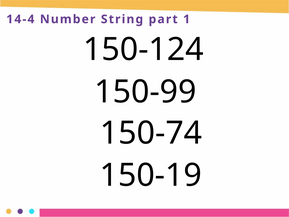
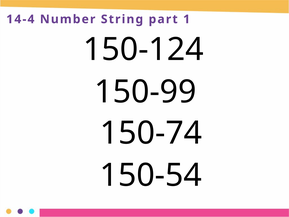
150-19: 150-19 -> 150-54
